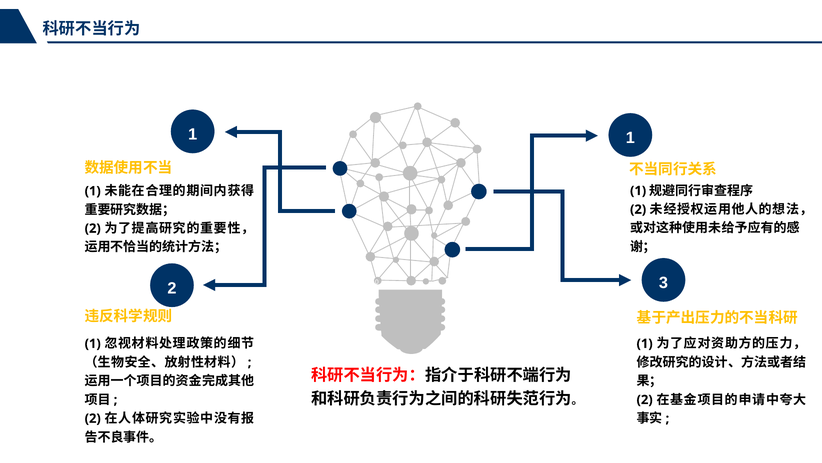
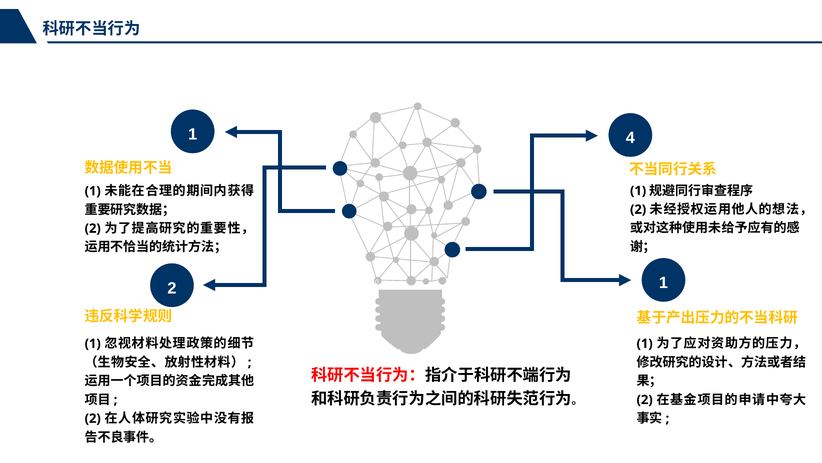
1 1: 1 -> 4
2 3: 3 -> 1
